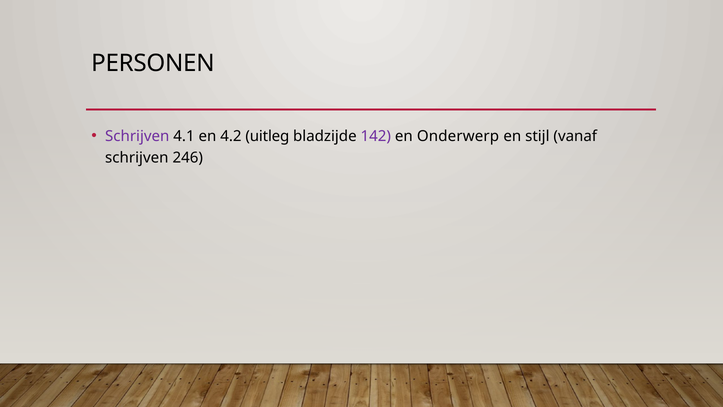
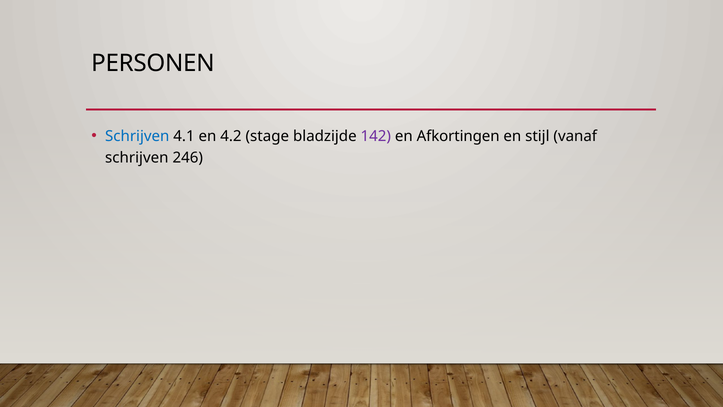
Schrijven at (137, 136) colour: purple -> blue
uitleg: uitleg -> stage
Onderwerp: Onderwerp -> Afkortingen
